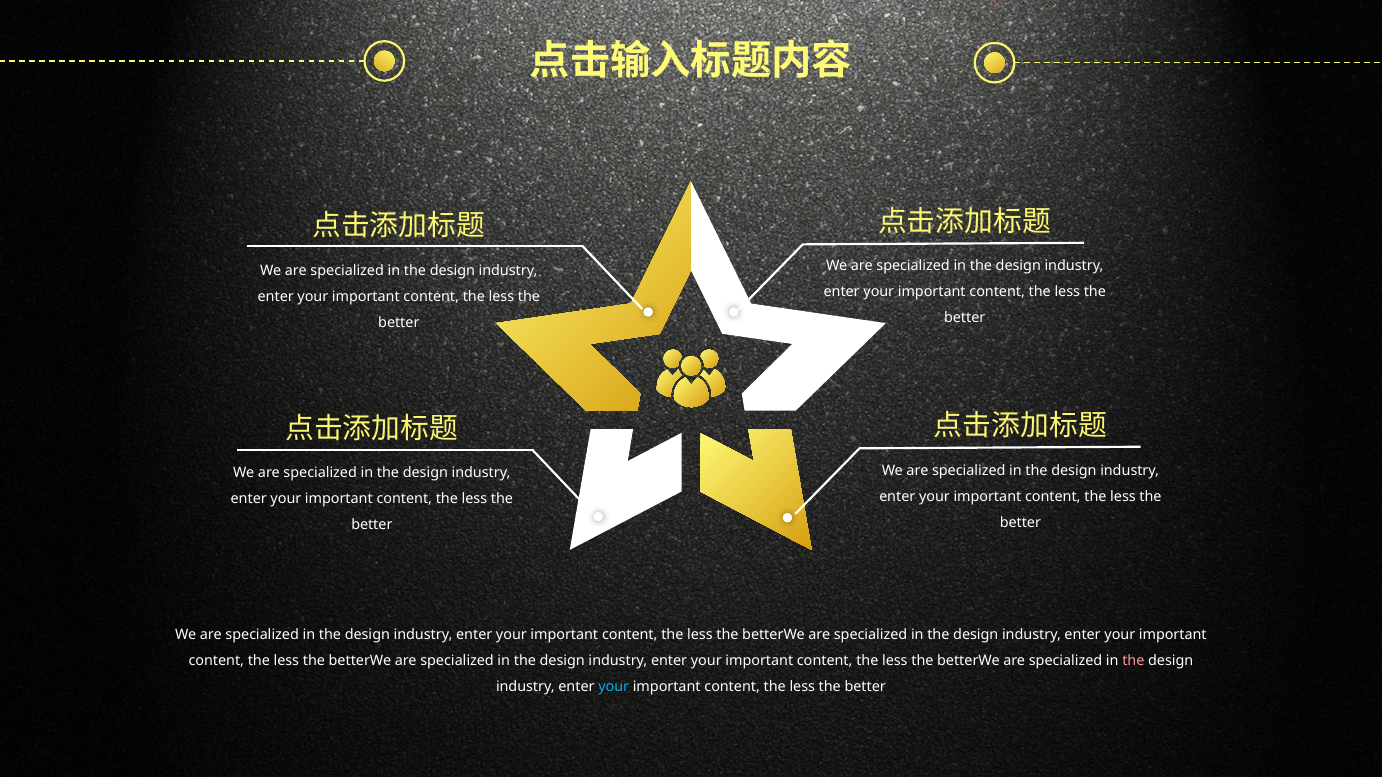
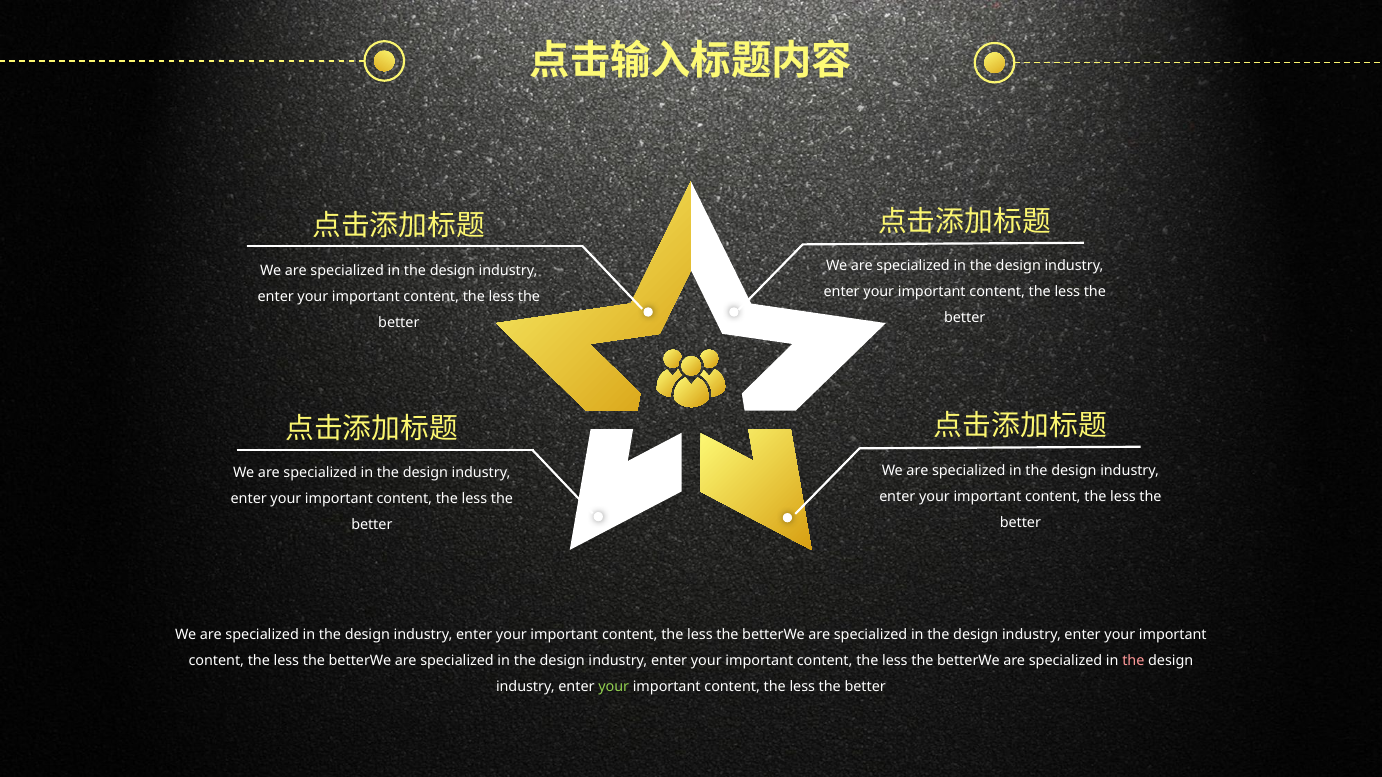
your at (614, 687) colour: light blue -> light green
